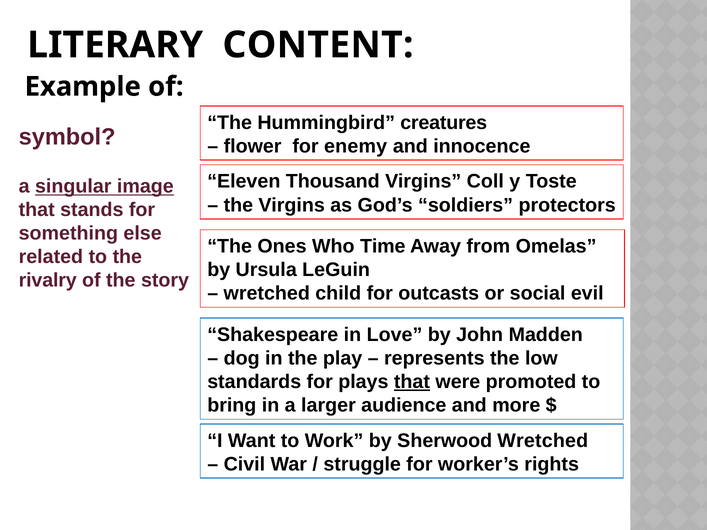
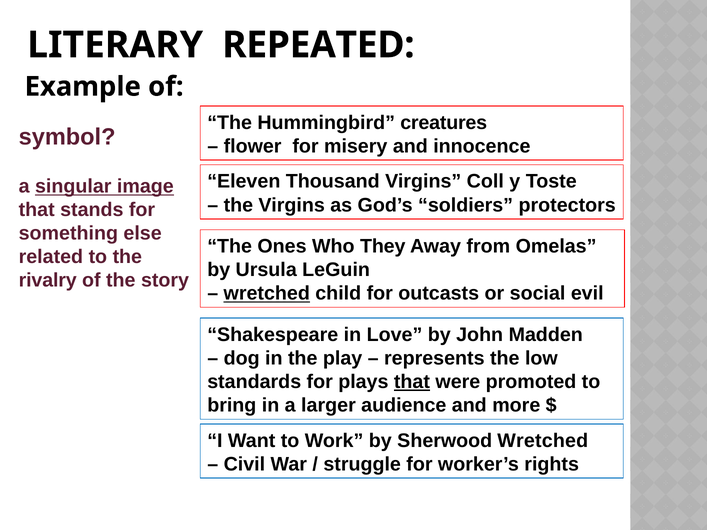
CONTENT: CONTENT -> REPEATED
enemy: enemy -> misery
Time: Time -> They
wretched at (267, 294) underline: none -> present
